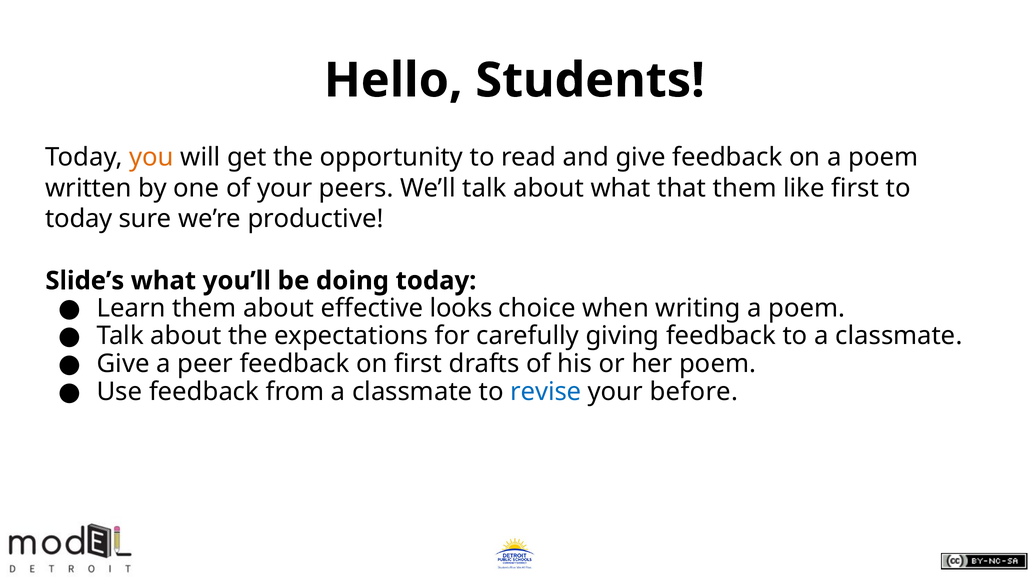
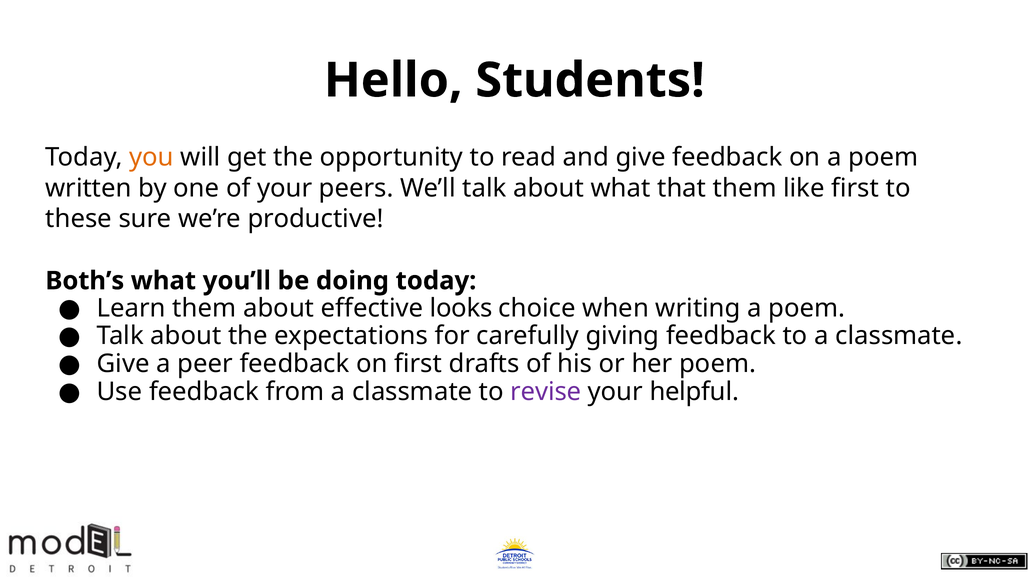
today at (79, 219): today -> these
Slide’s: Slide’s -> Both’s
revise colour: blue -> purple
before: before -> helpful
